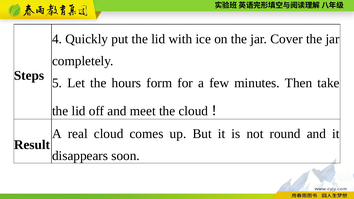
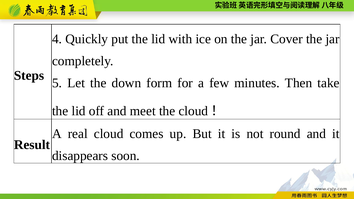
hours: hours -> down
